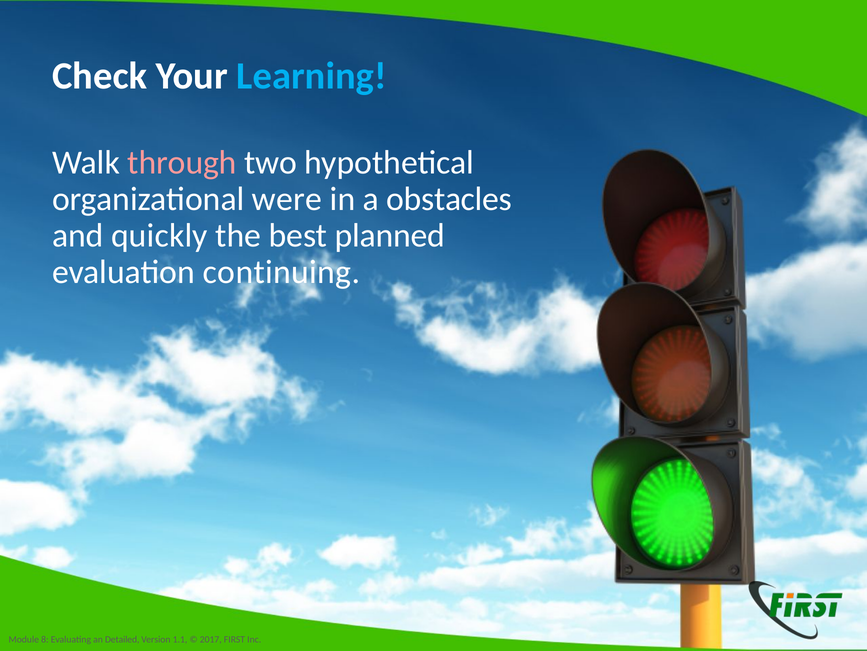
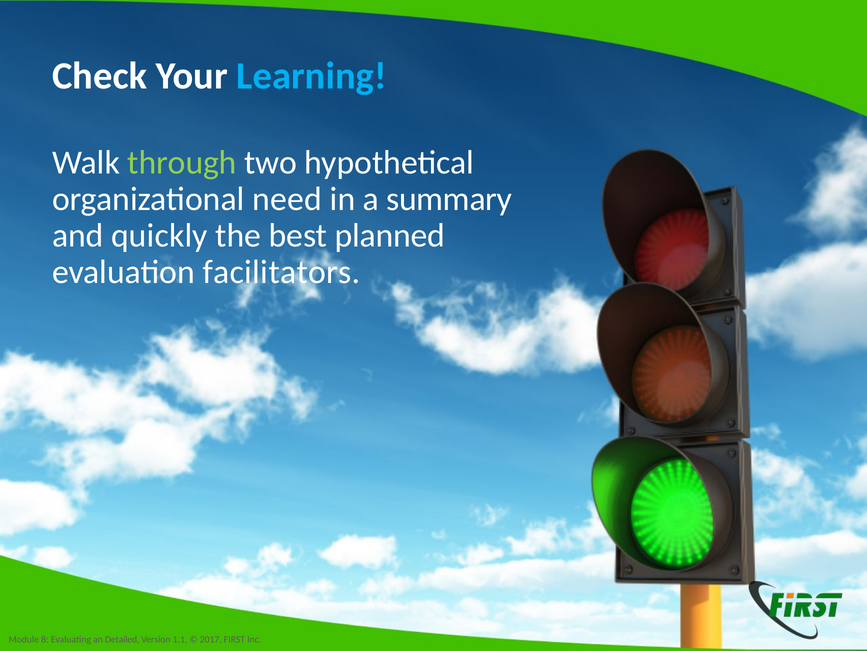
through colour: pink -> light green
were: were -> need
obstacles: obstacles -> summary
continuing: continuing -> facilitators
